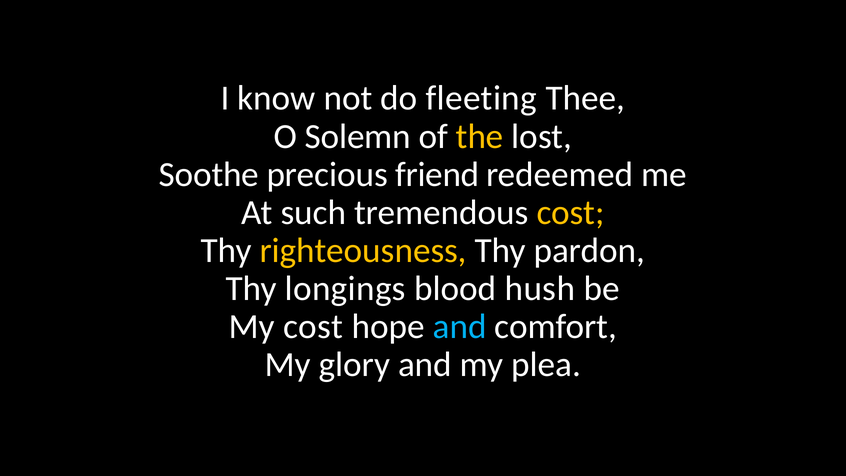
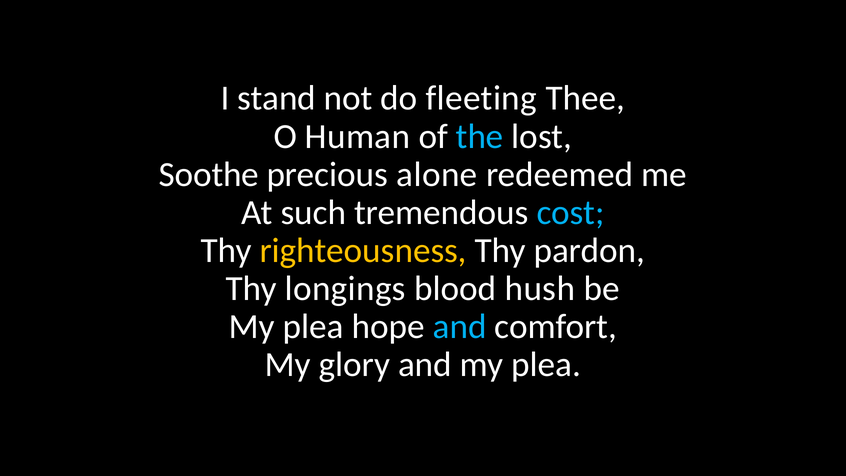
know: know -> stand
Solemn: Solemn -> Human
the colour: yellow -> light blue
friend: friend -> alone
cost at (571, 212) colour: yellow -> light blue
cost at (313, 327): cost -> plea
